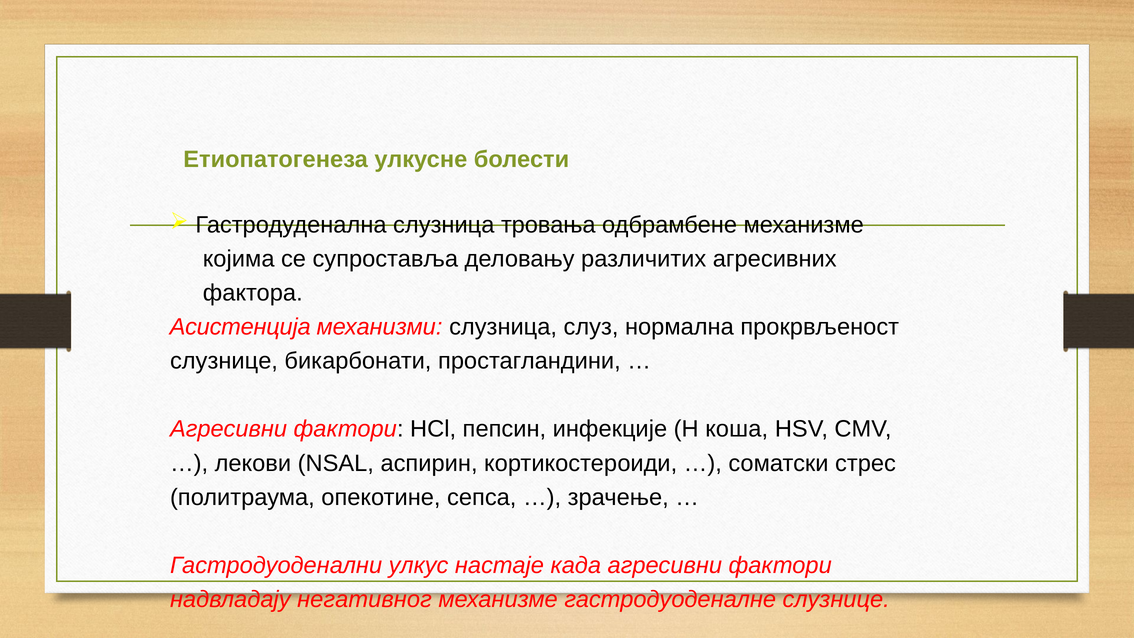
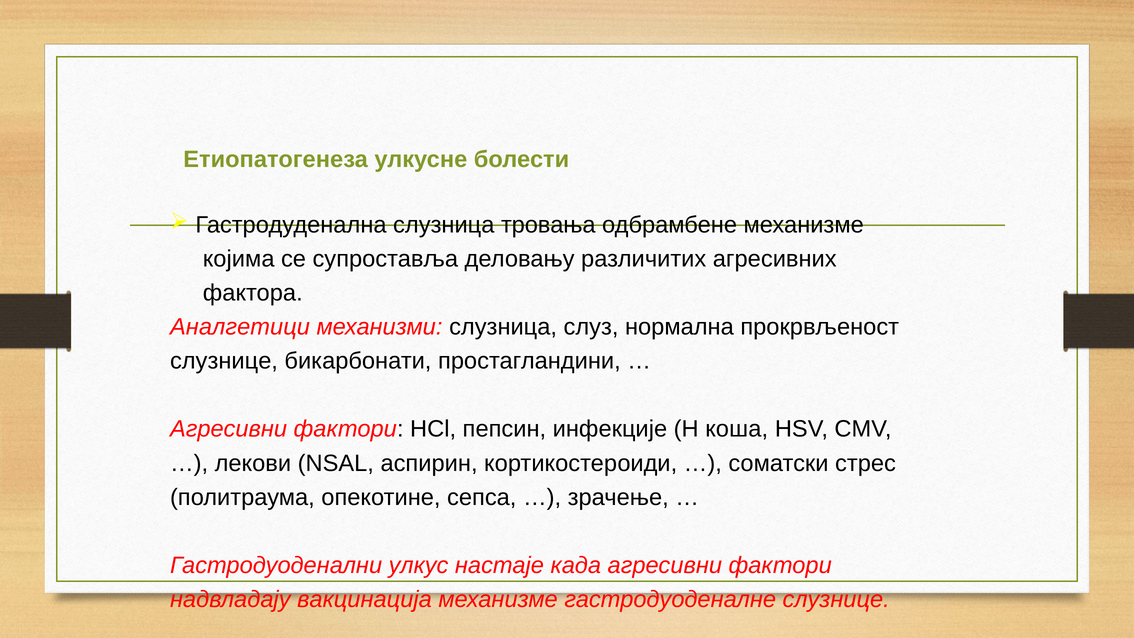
Асистенција: Асистенција -> Аналгетици
негативног: негативног -> вакцинација
